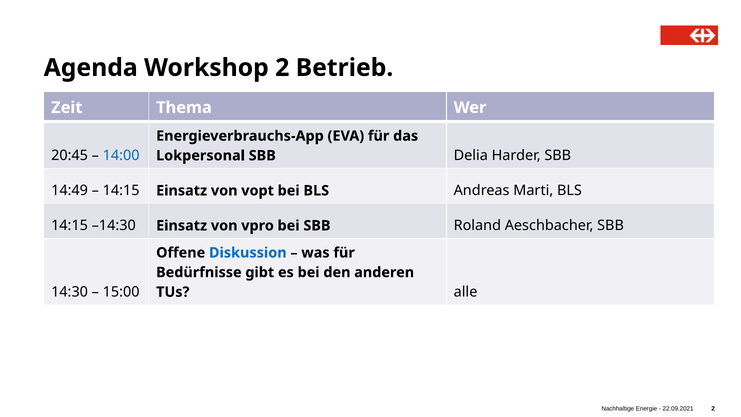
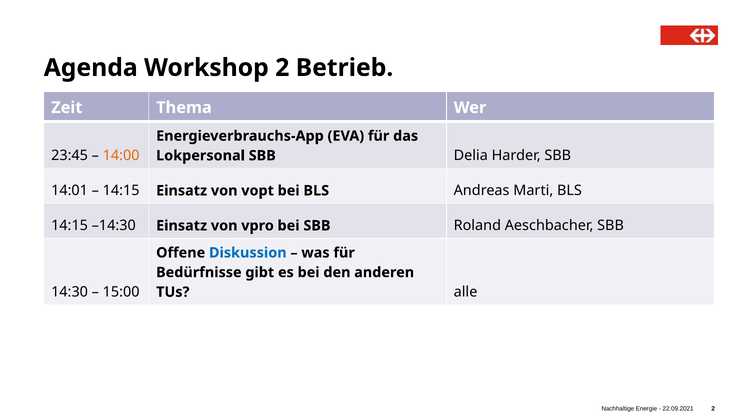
20:45: 20:45 -> 23:45
14:00 colour: blue -> orange
14:49: 14:49 -> 14:01
